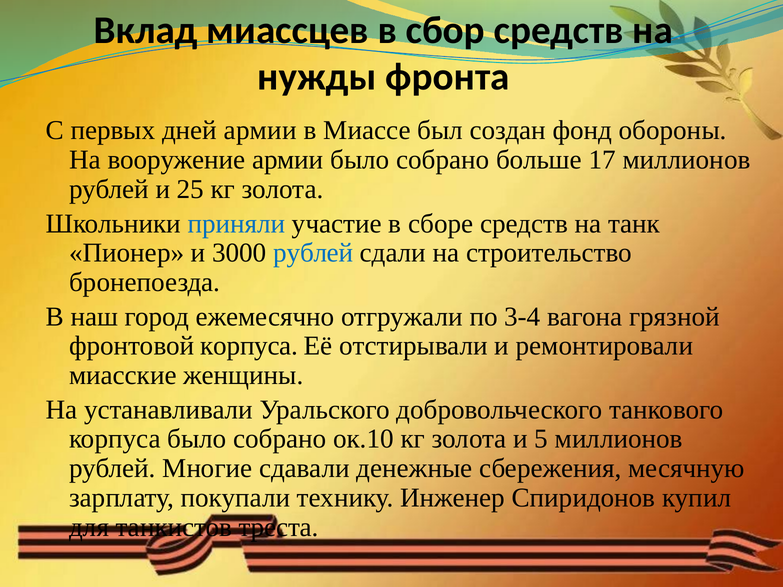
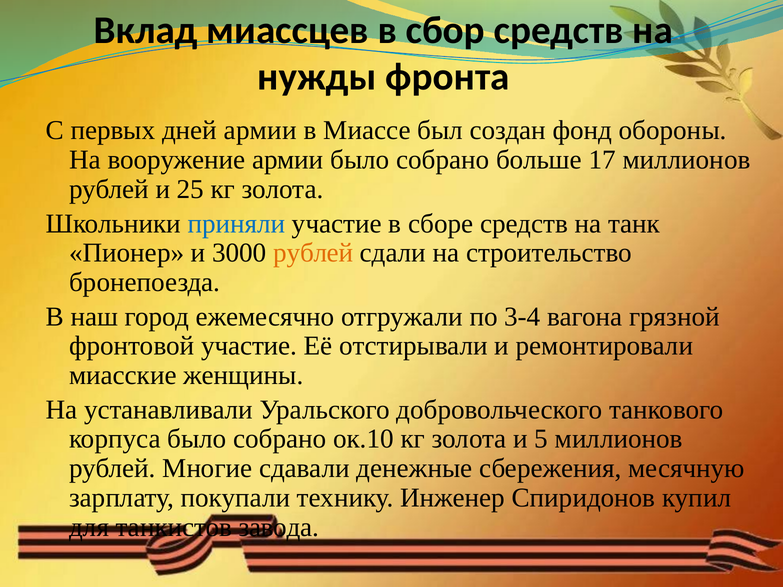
рублей at (313, 253) colour: blue -> orange
фронтовой корпуса: корпуса -> участие
треста: треста -> завода
